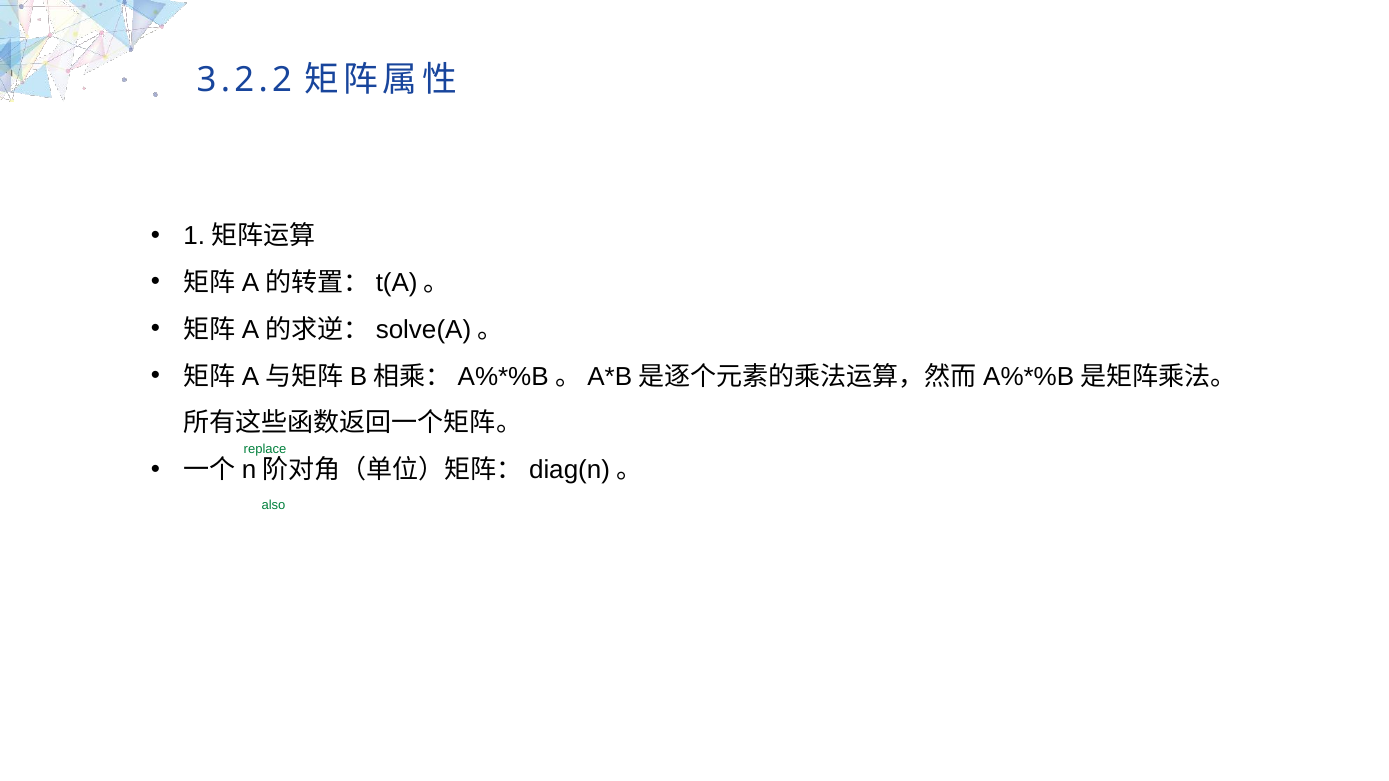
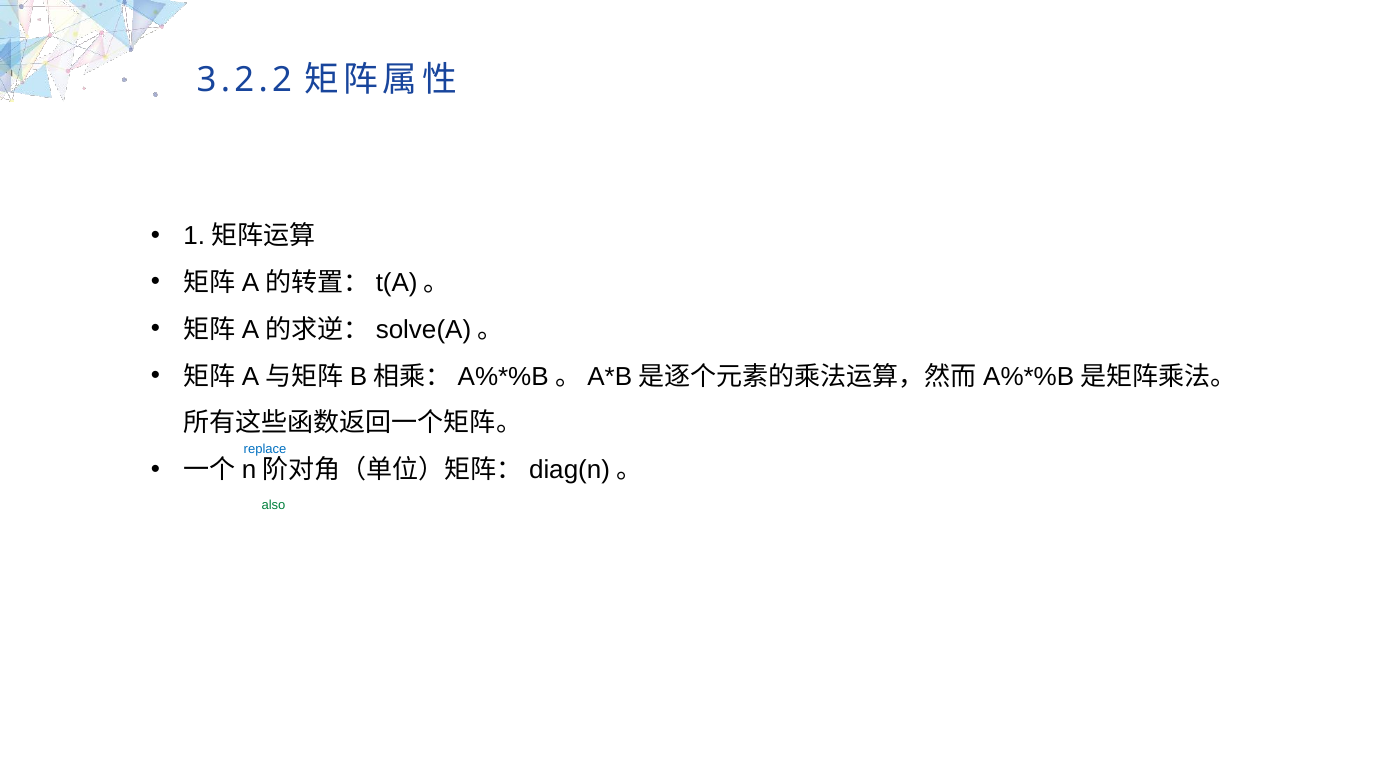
replace at (265, 449) colour: green -> blue
